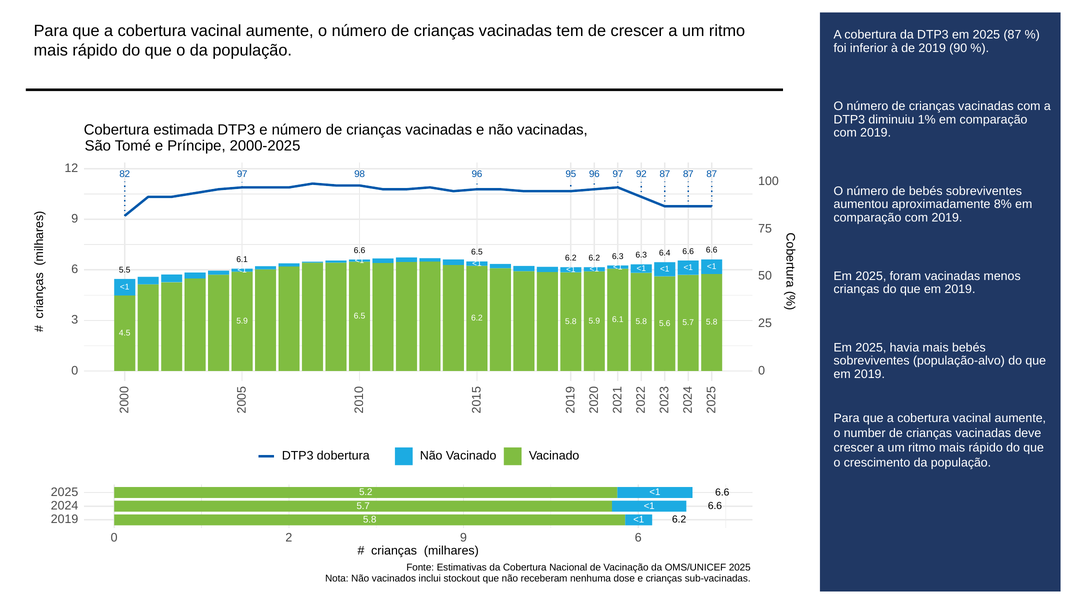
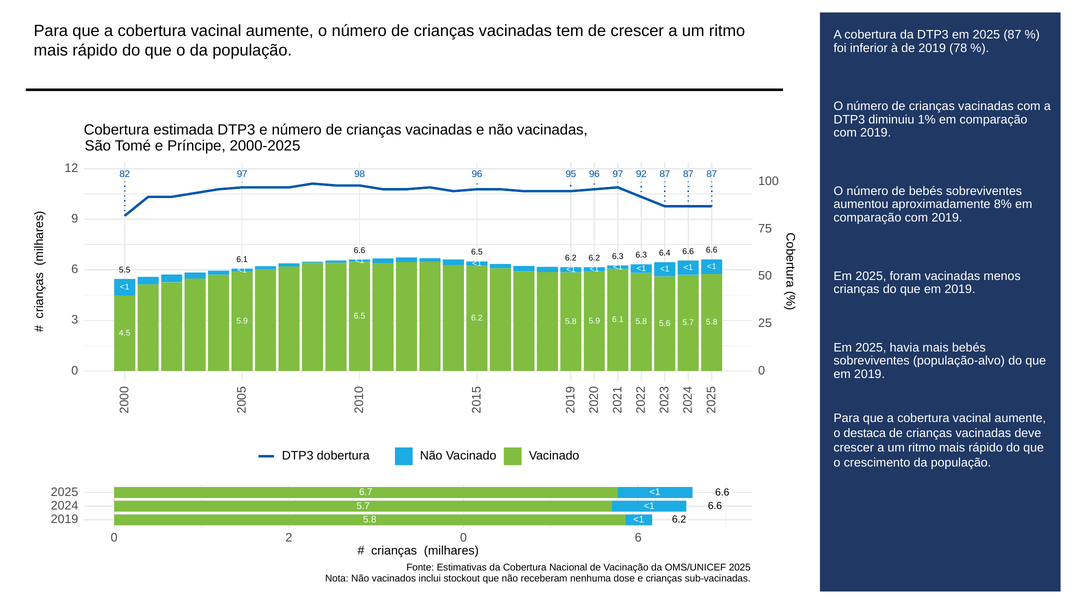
90: 90 -> 78
number: number -> destaca
5.2: 5.2 -> 6.7
9 at (464, 538): 9 -> 0
